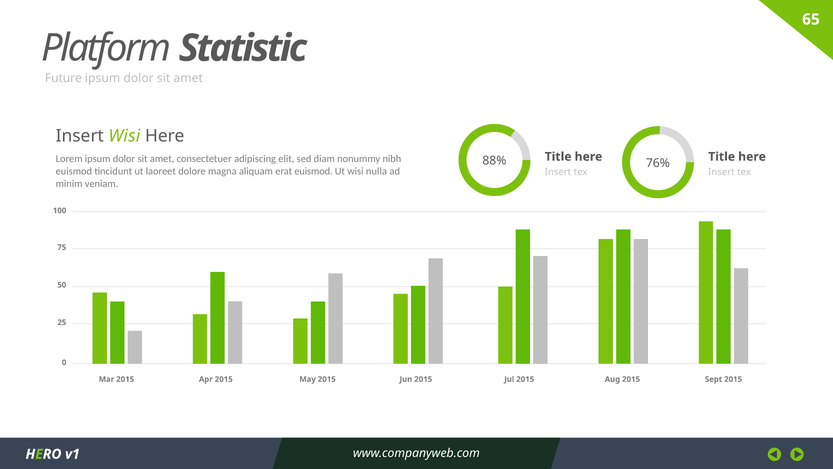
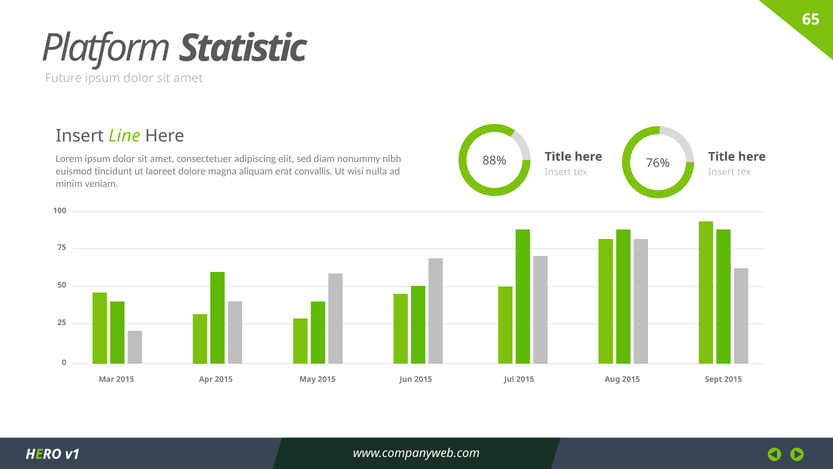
Insert Wisi: Wisi -> Line
erat euismod: euismod -> convallis
